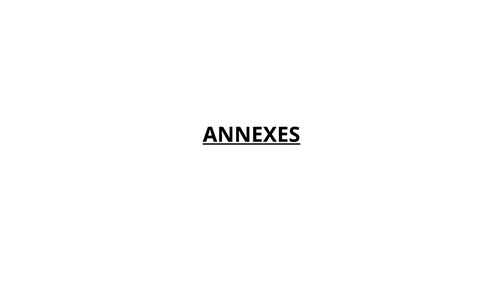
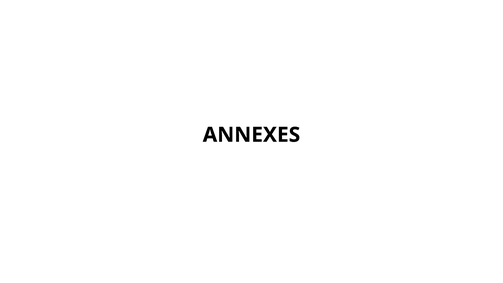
ANNEXES underline: present -> none
